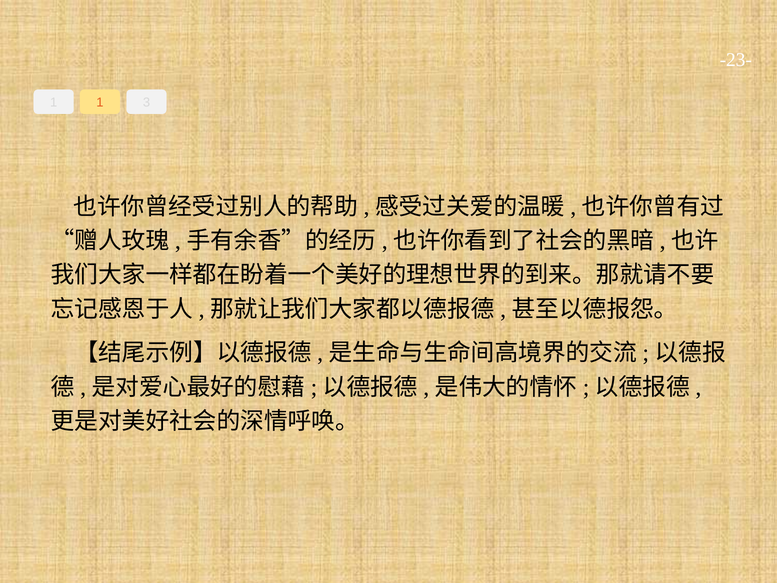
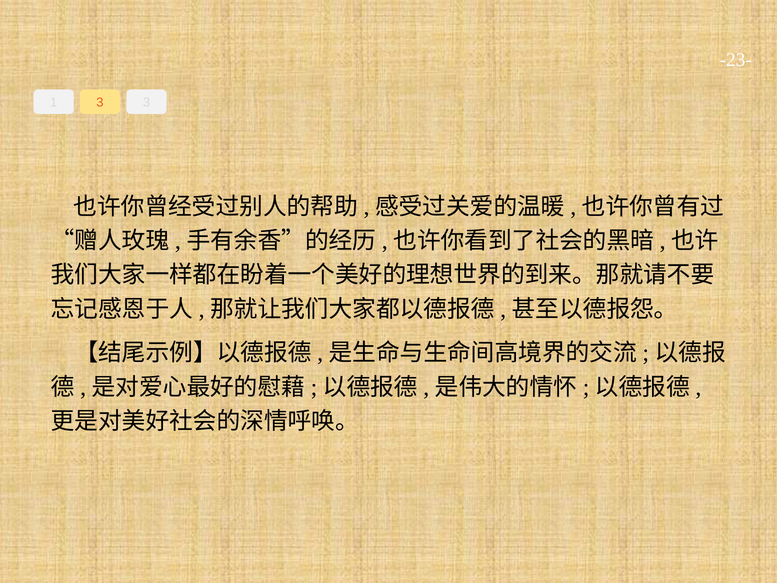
1 1: 1 -> 3
